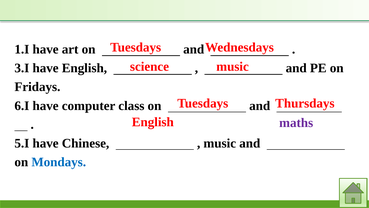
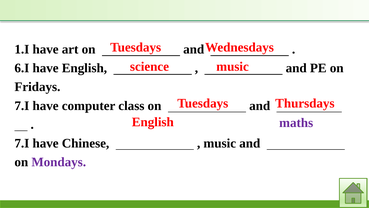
3.I: 3.I -> 6.I
6.I at (22, 105): 6.I -> 7.I
5.I at (22, 143): 5.I -> 7.I
Mondays colour: blue -> purple
